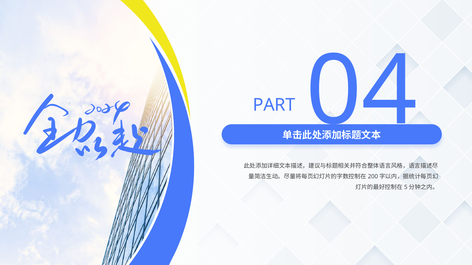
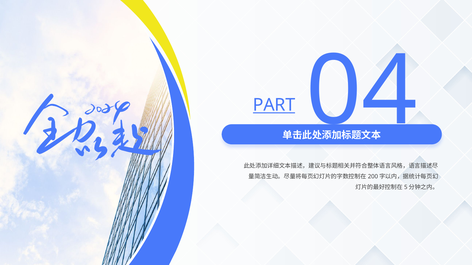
PART underline: none -> present
